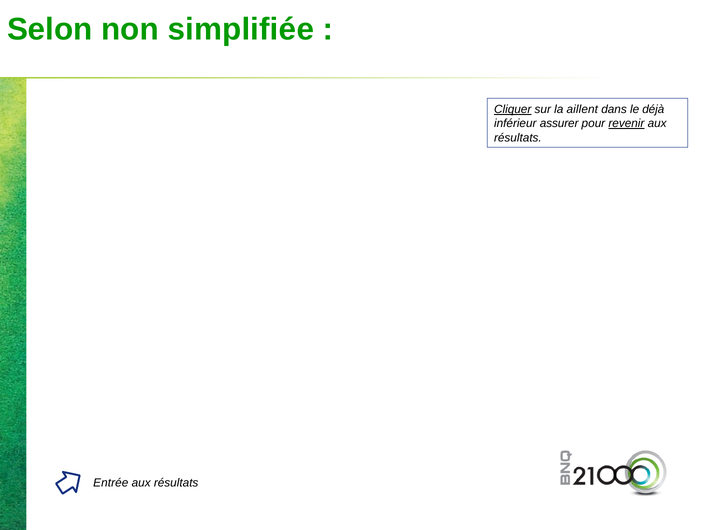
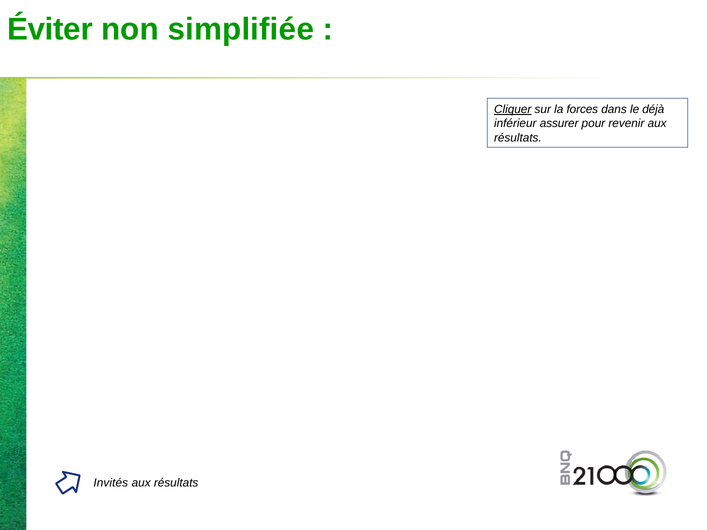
Selon: Selon -> Éviter
aillent: aillent -> forces
revenir underline: present -> none
Entrée: Entrée -> Invités
